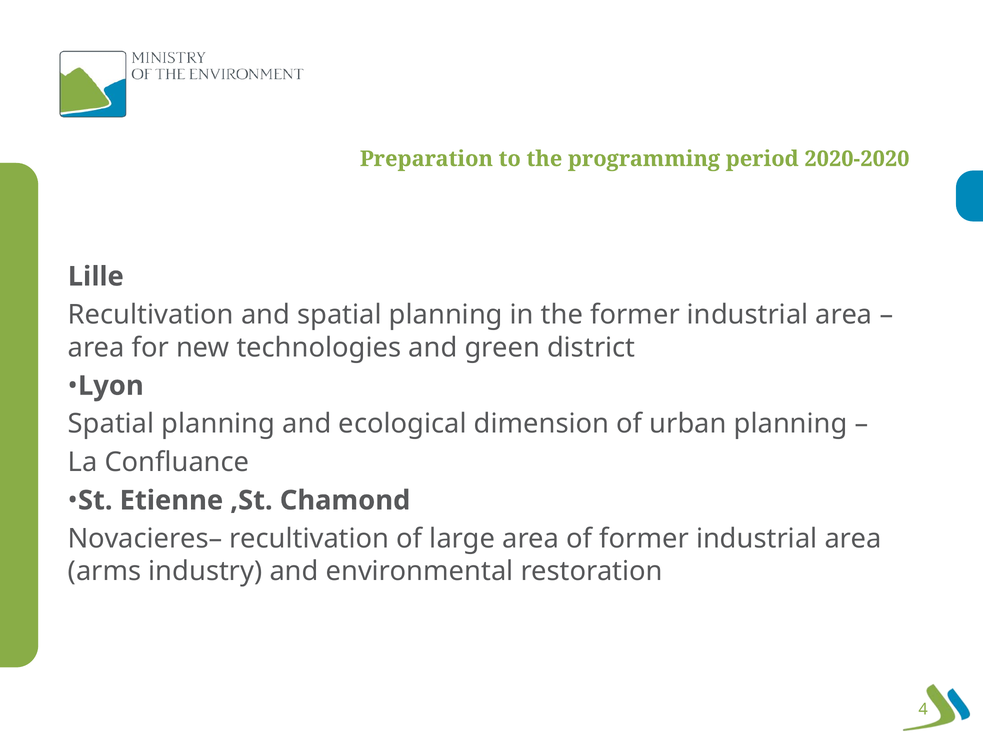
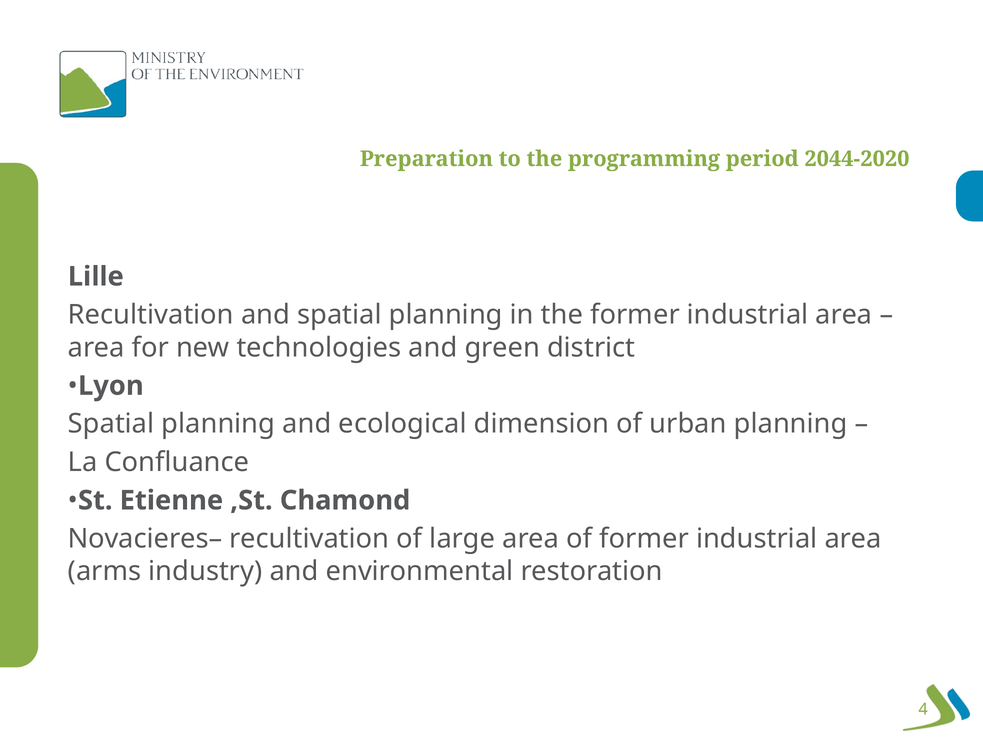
2020-2020: 2020-2020 -> 2044-2020
